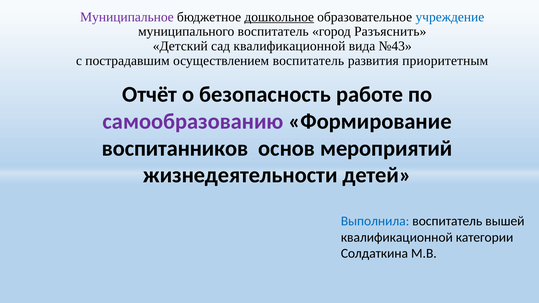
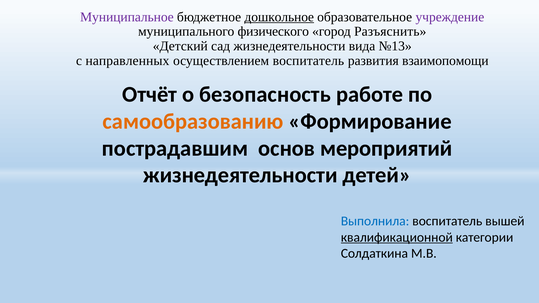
учреждение colour: blue -> purple
муниципального воспитатель: воспитатель -> физического
сад квалификационной: квалификационной -> жизнедеятельности
№43: №43 -> №13
пострадавшим: пострадавшим -> направленных
приоритетным: приоритетным -> взаимопомощи
самообразованию colour: purple -> orange
воспитанников: воспитанников -> пострадавшим
квалификационной at (397, 237) underline: none -> present
